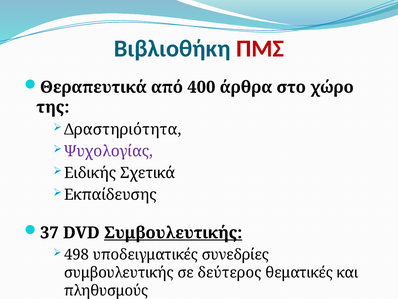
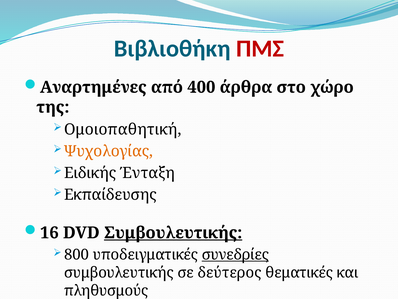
Θεραπευτικά: Θεραπευτικά -> Αναρτημένες
Δραστηριότητα: Δραστηριότητα -> Ομοιοπαθητική
Ψυχολογίας colour: purple -> orange
Σχετικά: Σχετικά -> Ένταξη
37: 37 -> 16
498: 498 -> 800
συνεδρίες underline: none -> present
